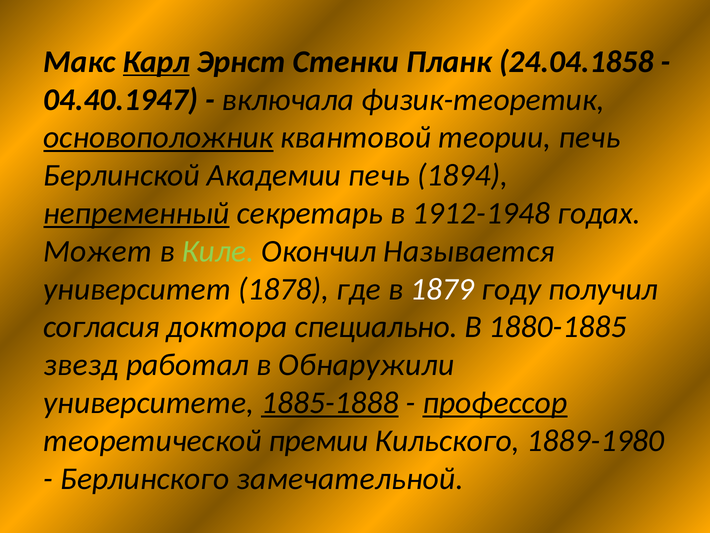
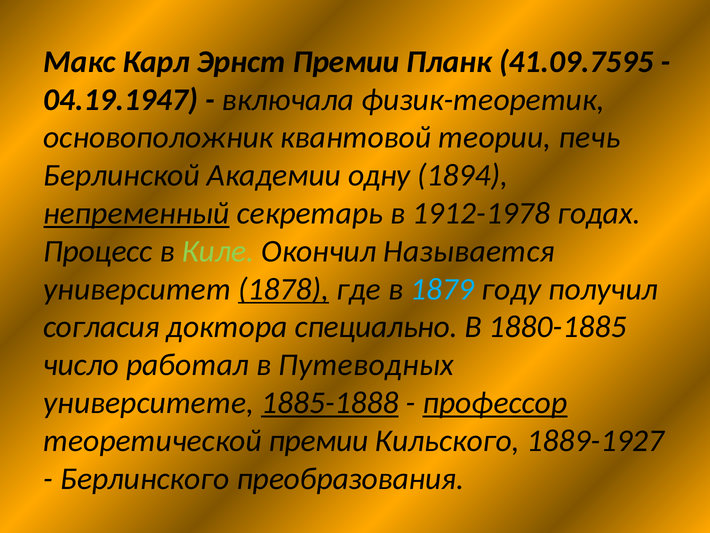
Карл underline: present -> none
Эрнст Стенки: Стенки -> Премии
24.04.1858: 24.04.1858 -> 41.09.7595
04.40.1947: 04.40.1947 -> 04.19.1947
основоположник underline: present -> none
Академии печь: печь -> одну
1912-1948: 1912-1948 -> 1912-1978
Может: Может -> Процесс
1878 underline: none -> present
1879 colour: white -> light blue
звезд: звезд -> число
Обнаружили: Обнаружили -> Путеводных
1889-1980: 1889-1980 -> 1889-1927
замечательной: замечательной -> преобразования
